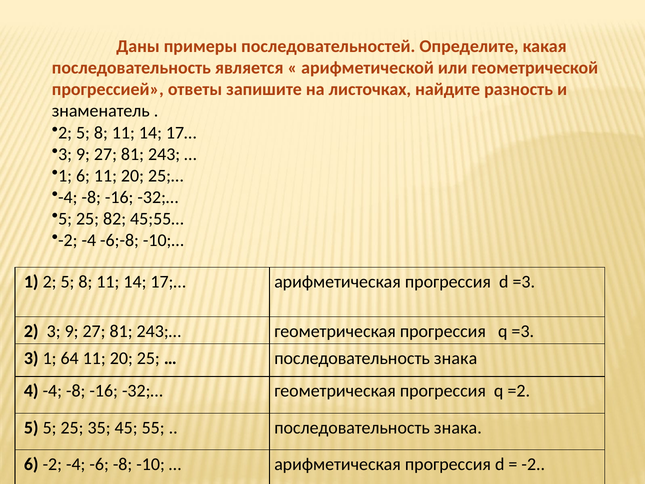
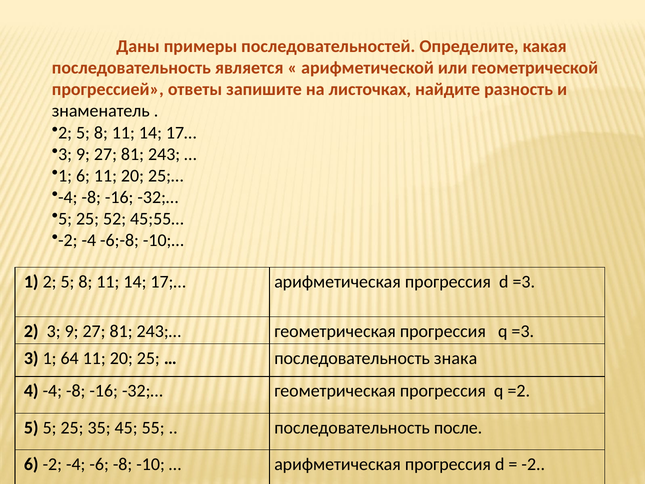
82: 82 -> 52
знака at (458, 428): знака -> после
